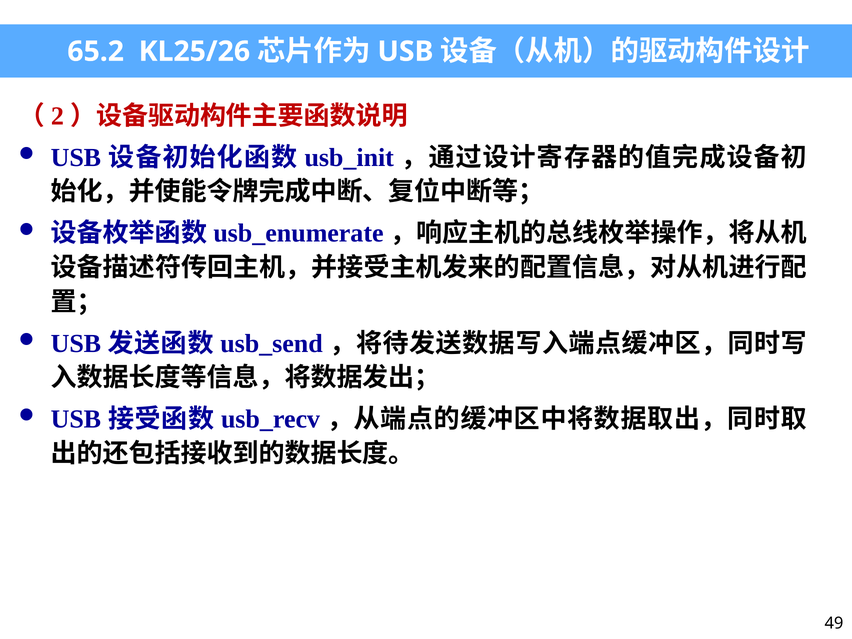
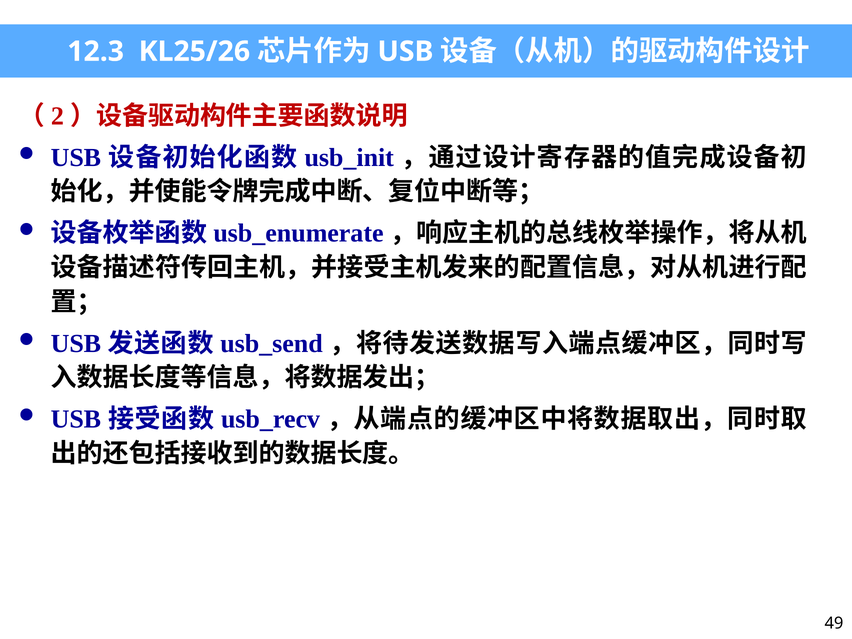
65.2: 65.2 -> 12.3
